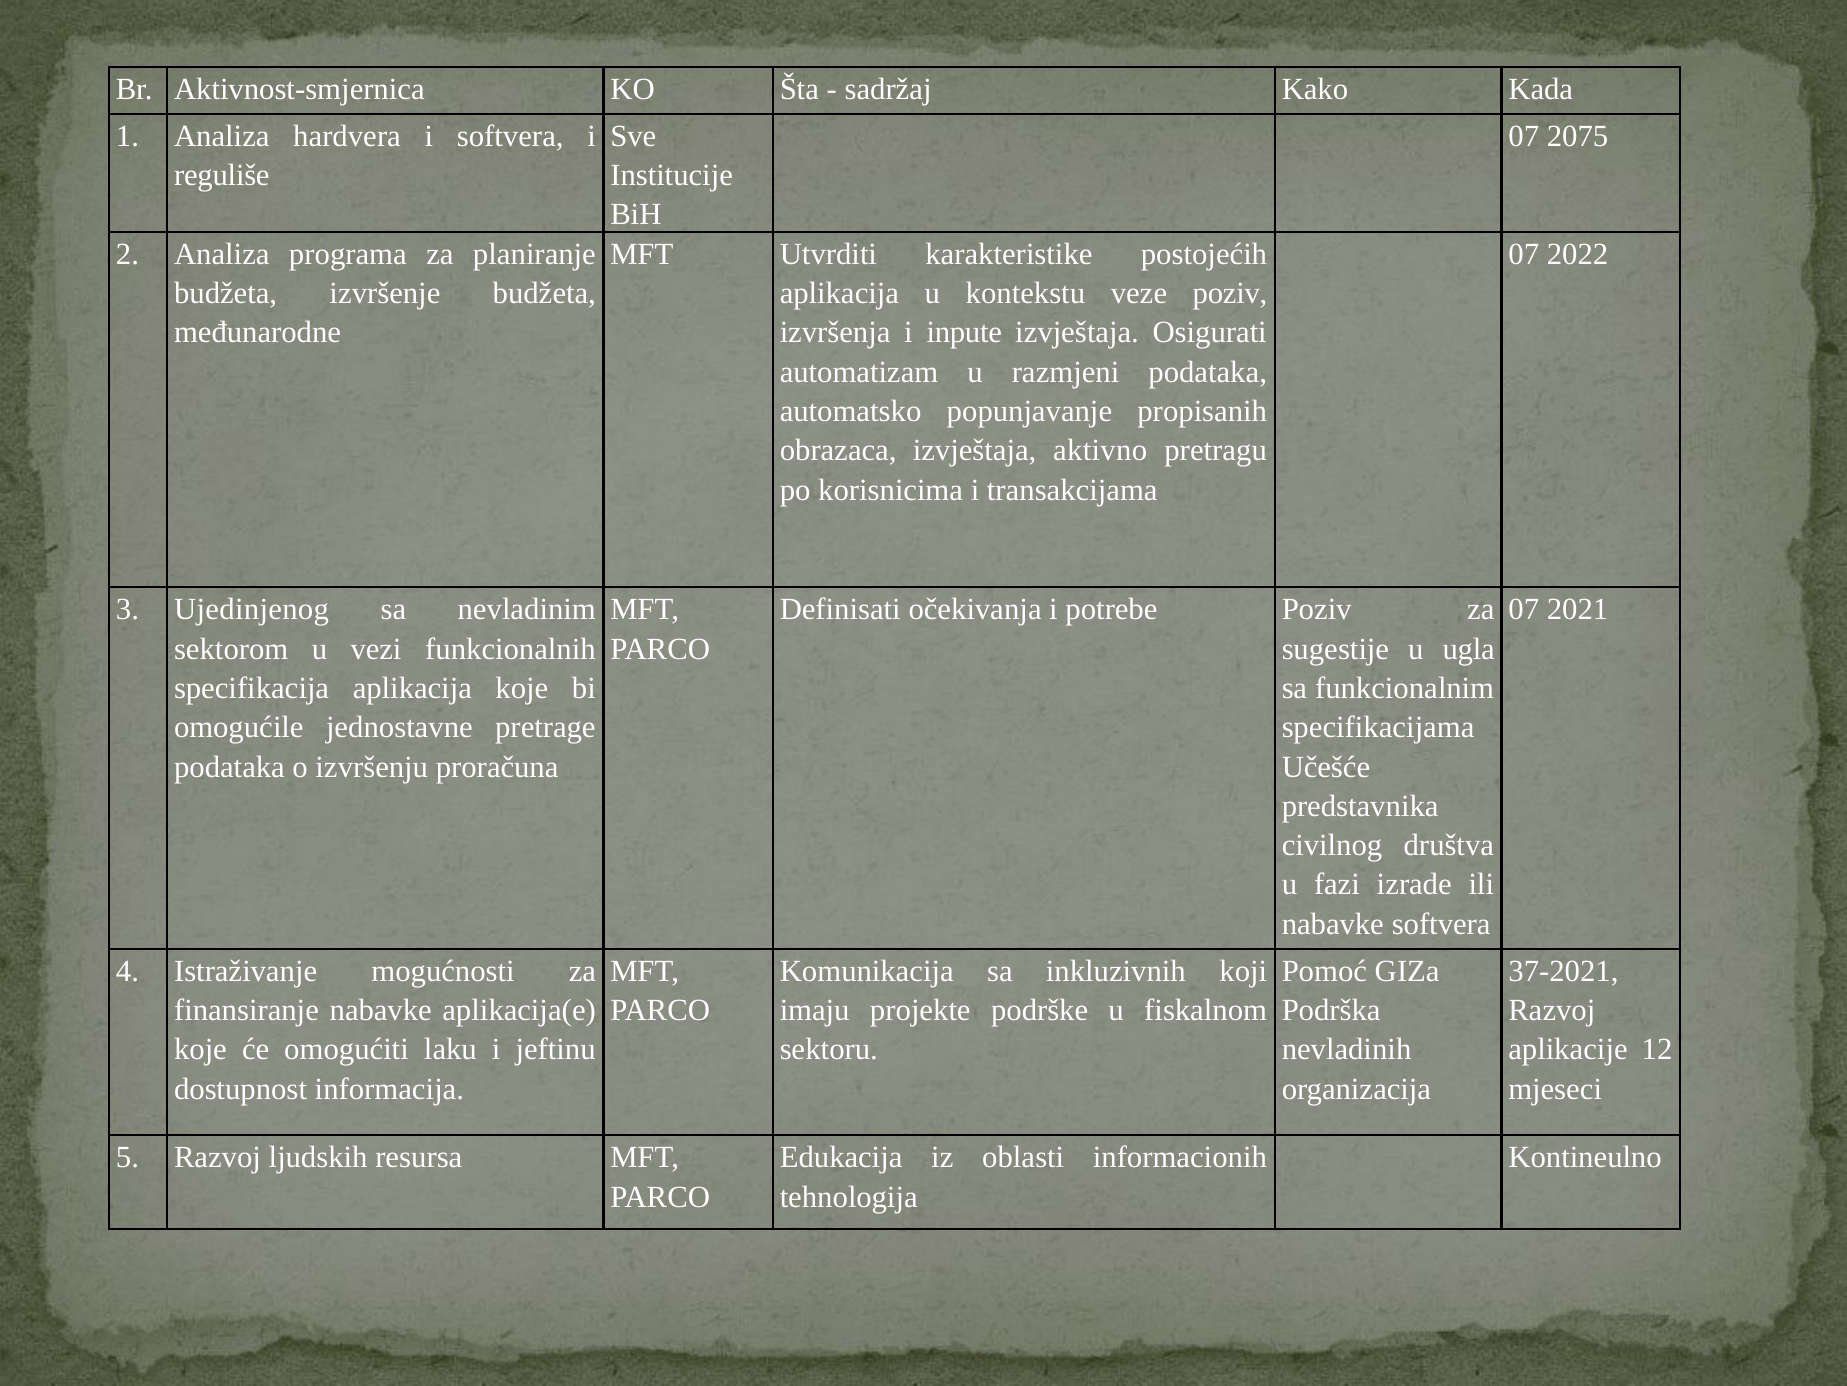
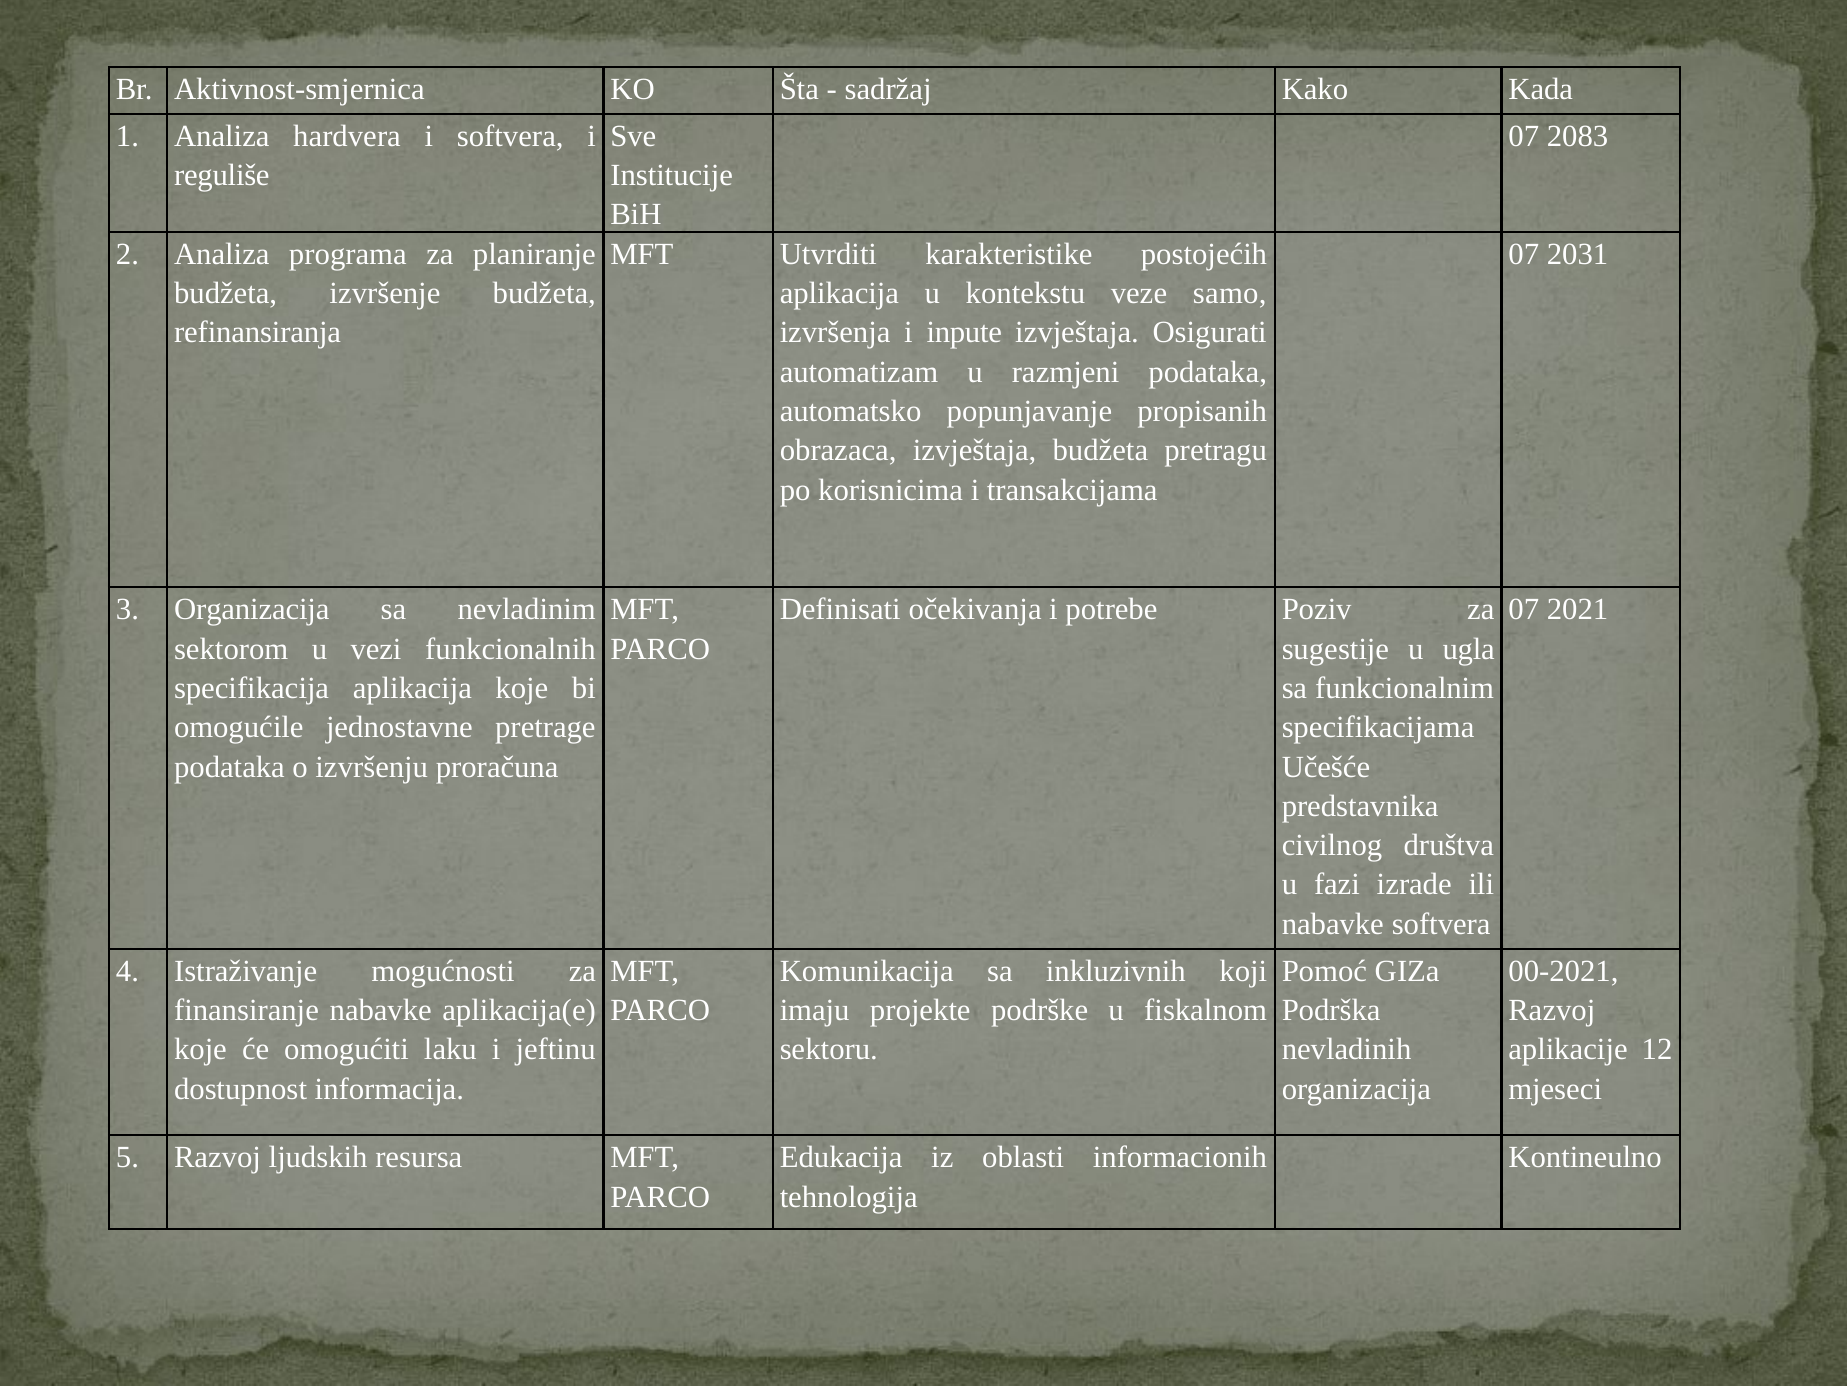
2075: 2075 -> 2083
2022: 2022 -> 2031
veze poziv: poziv -> samo
međunarodne: međunarodne -> refinansiranja
izvještaja aktivno: aktivno -> budžeta
3 Ujedinjenog: Ujedinjenog -> Organizacija
37-2021: 37-2021 -> 00-2021
